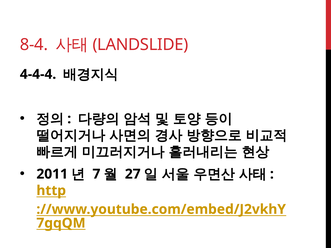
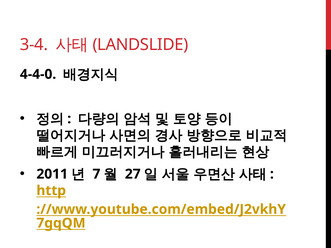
8-4: 8-4 -> 3-4
4-4-4: 4-4-4 -> 4-4-0
